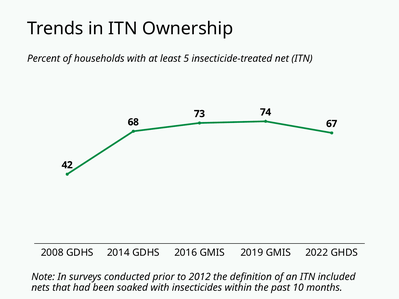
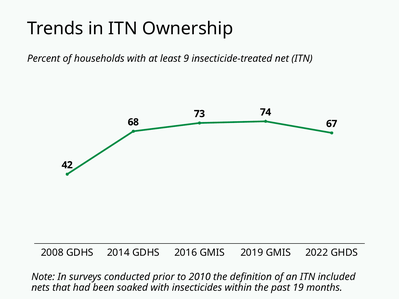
5: 5 -> 9
2012: 2012 -> 2010
10: 10 -> 19
